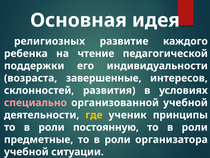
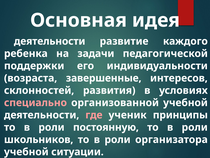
религиозных at (50, 41): религиозных -> деятельности
чтение: чтение -> задачи
где colour: yellow -> pink
предметные: предметные -> школьников
